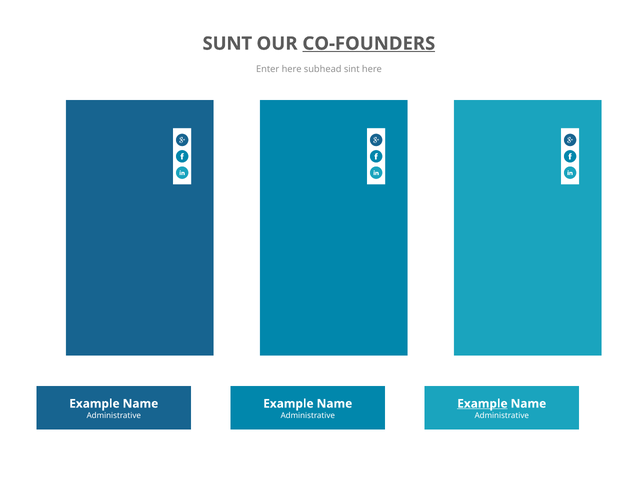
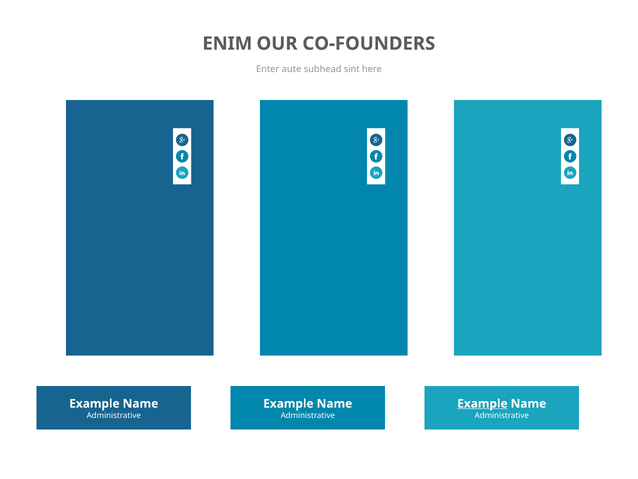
SUNT: SUNT -> ENIM
CO-FOUNDERS underline: present -> none
Enter here: here -> aute
